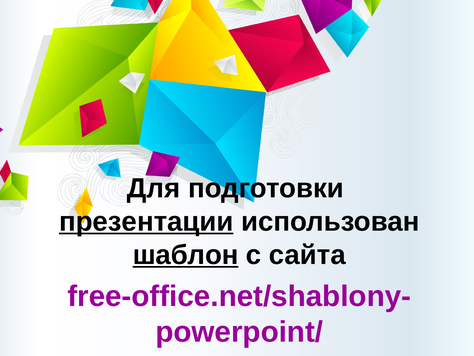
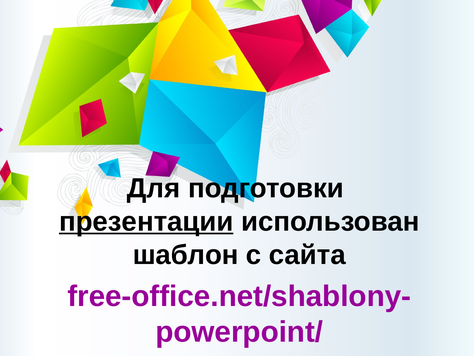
шаблон underline: present -> none
